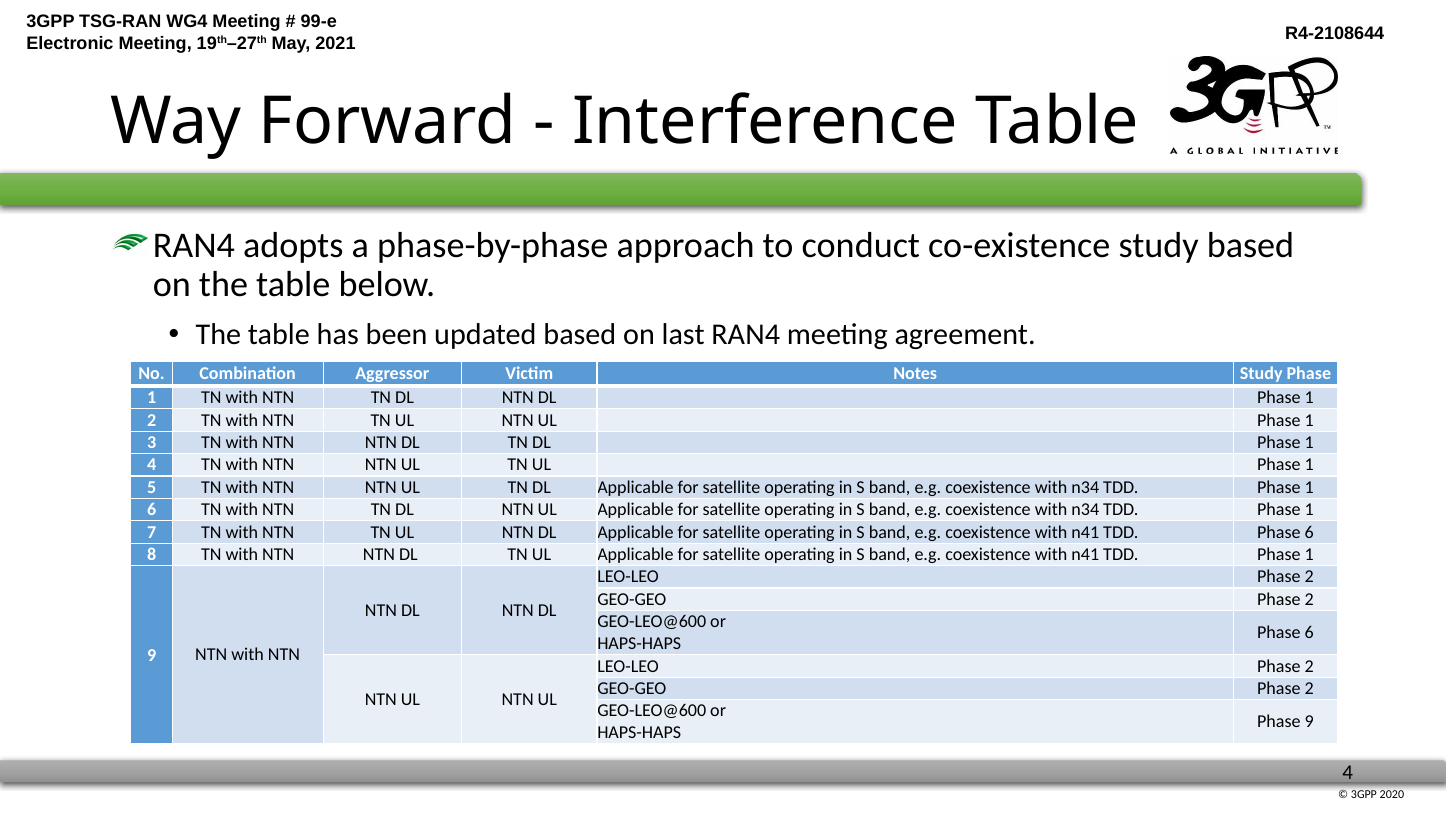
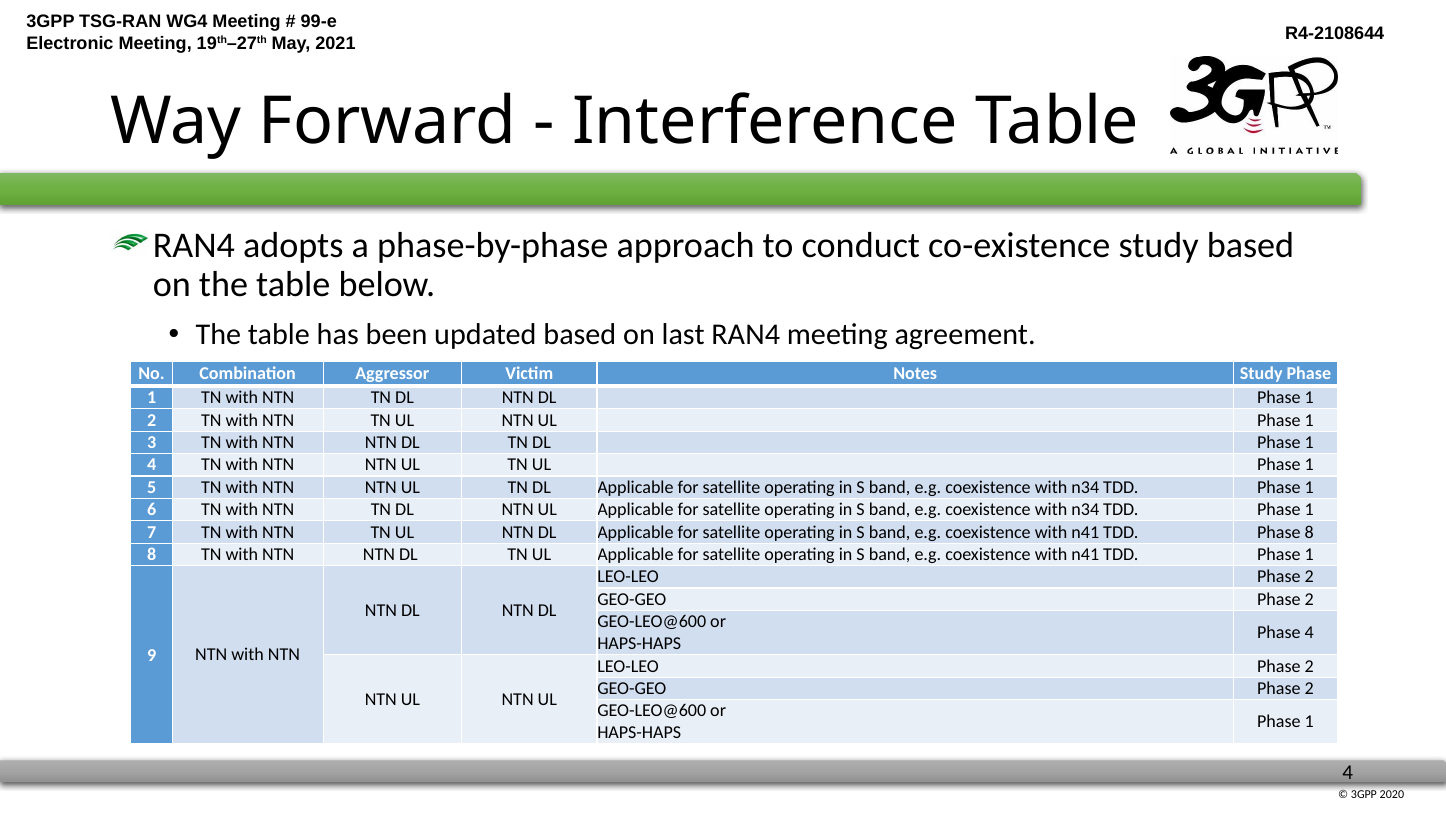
TDD Phase 6: 6 -> 8
6 at (1309, 633): 6 -> 4
9 at (1309, 722): 9 -> 1
